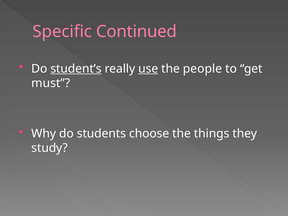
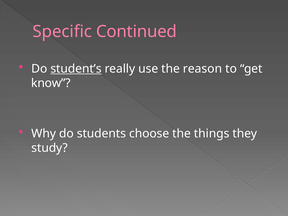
use underline: present -> none
people: people -> reason
must: must -> know
